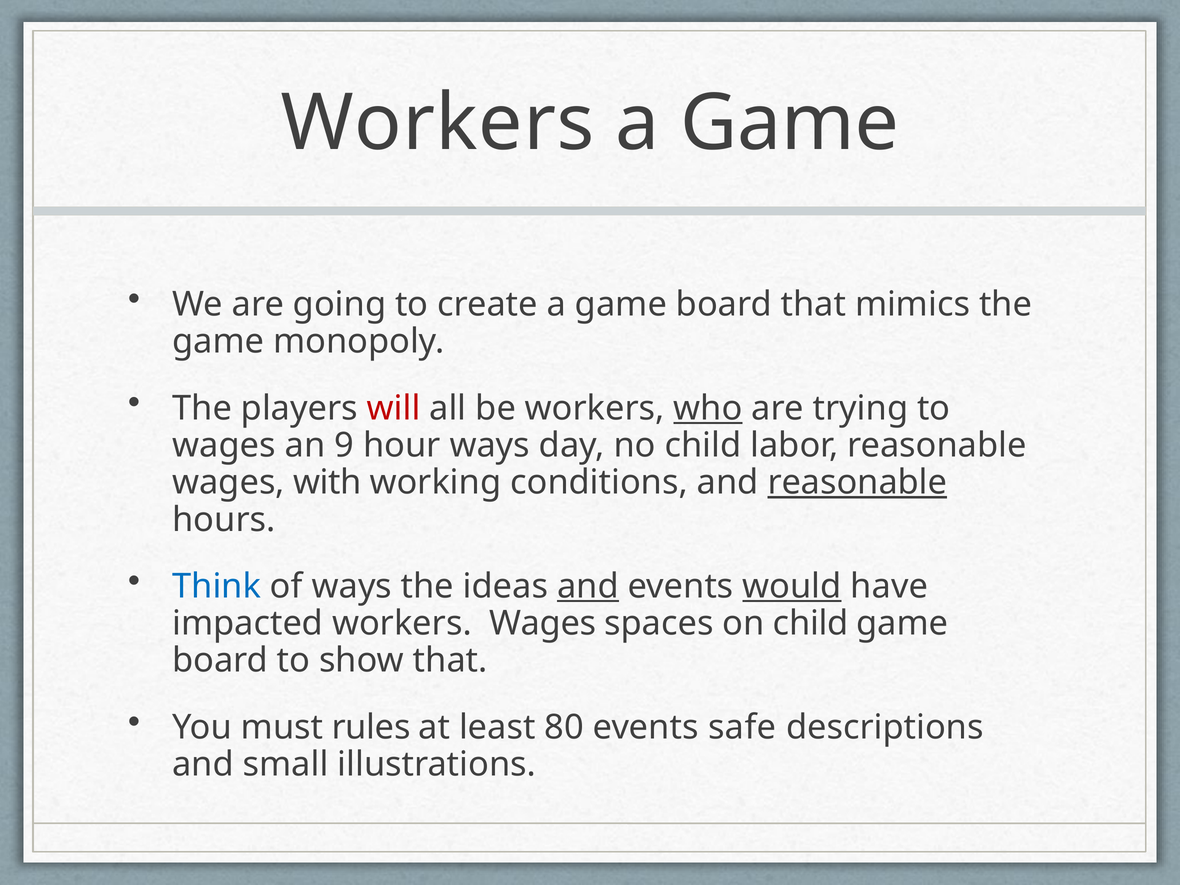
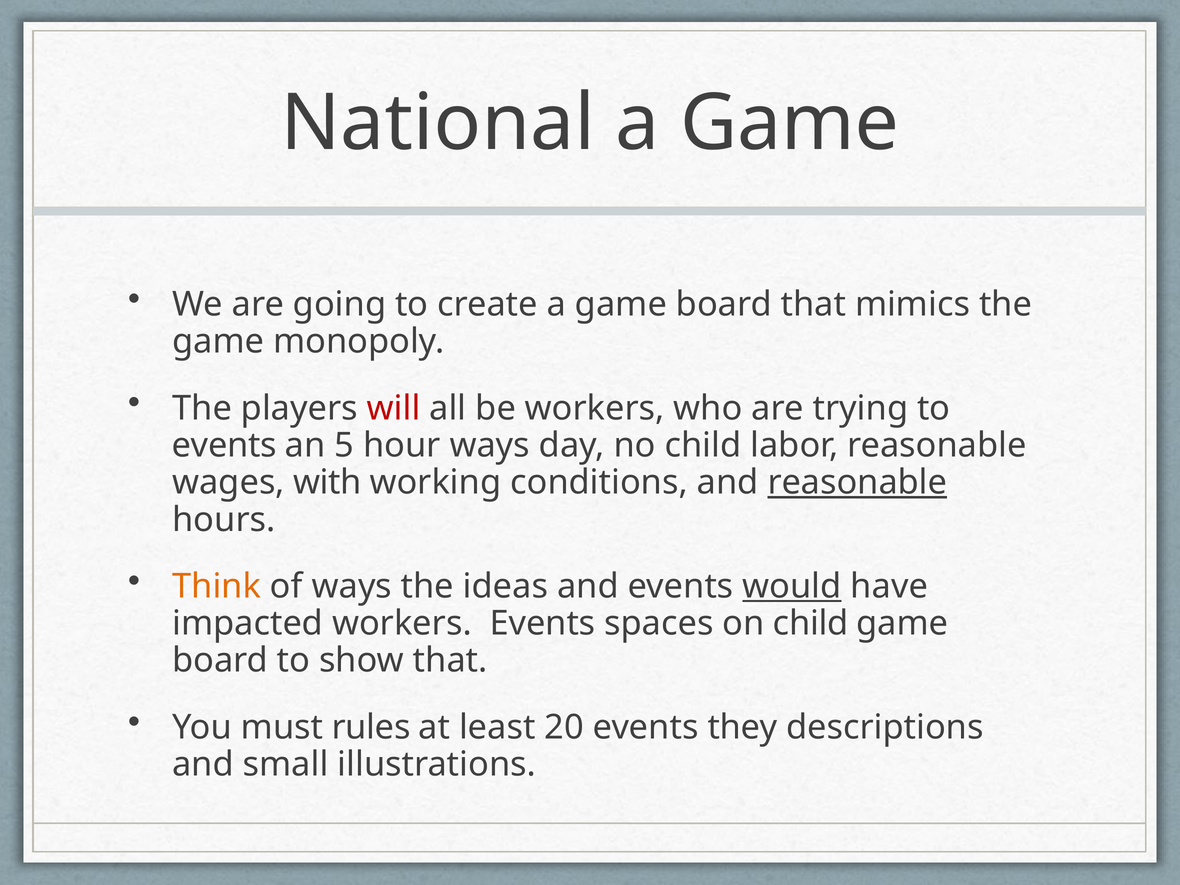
Workers at (437, 123): Workers -> National
who underline: present -> none
wages at (224, 445): wages -> events
9: 9 -> 5
Think colour: blue -> orange
and at (588, 586) underline: present -> none
workers Wages: Wages -> Events
80: 80 -> 20
safe: safe -> they
